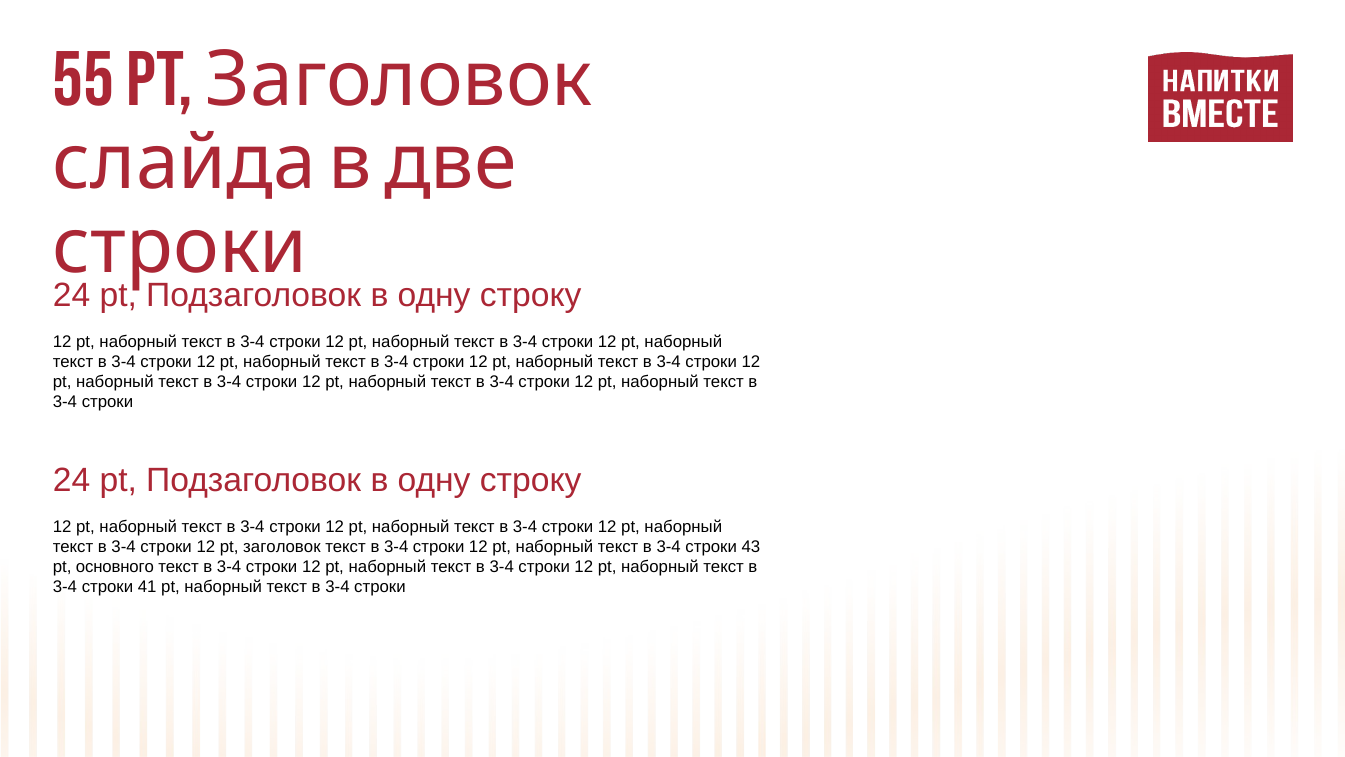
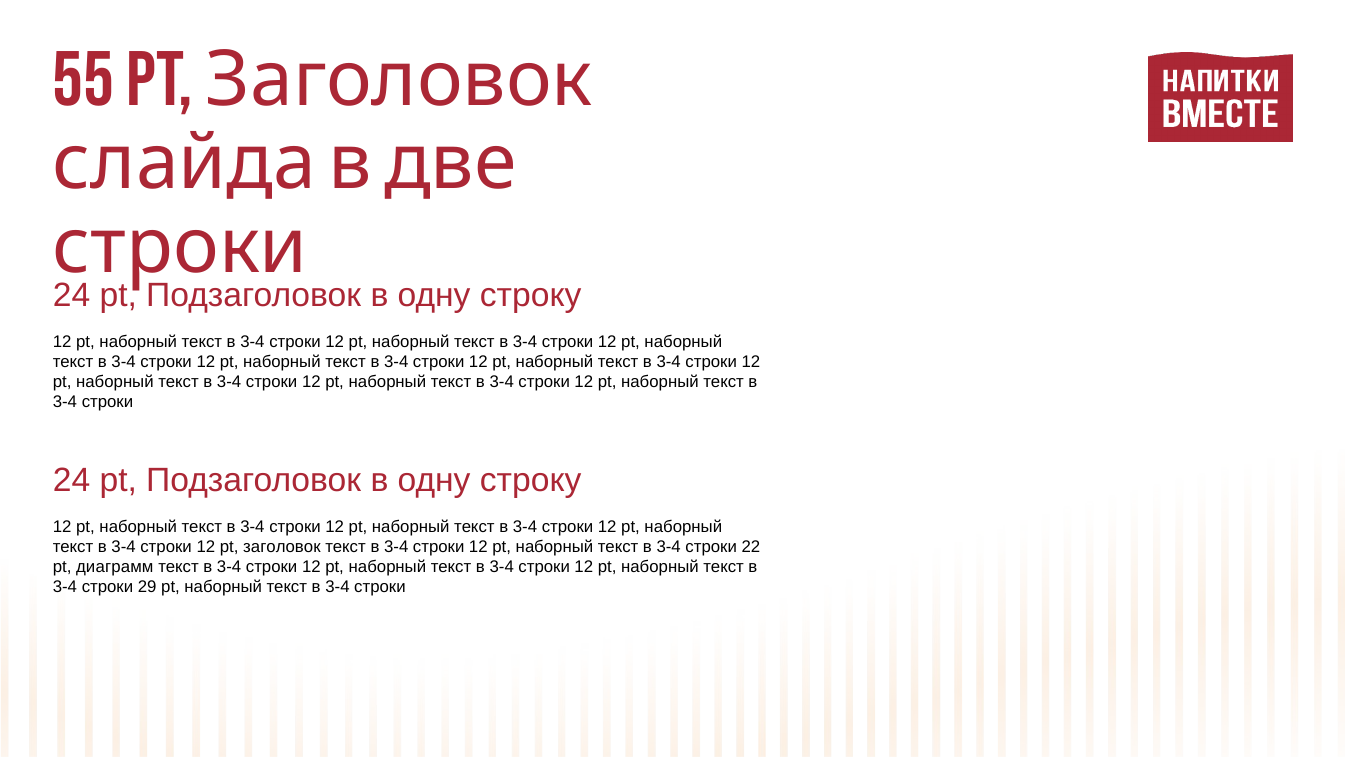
43: 43 -> 22
основного: основного -> диаграмм
41: 41 -> 29
